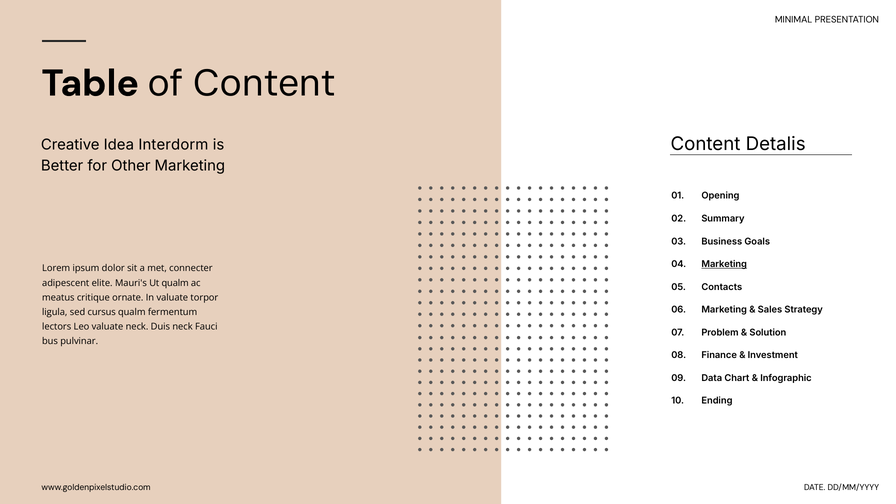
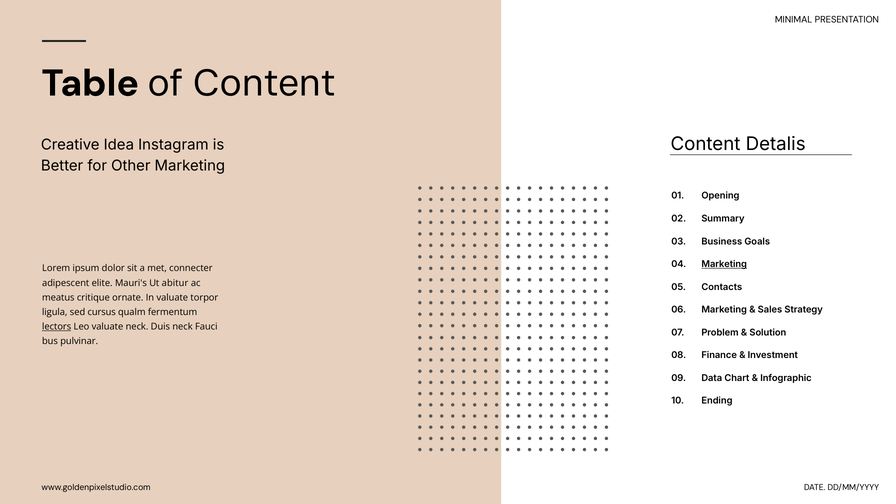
Interdorm: Interdorm -> Instagram
Ut qualm: qualm -> abitur
lectors underline: none -> present
